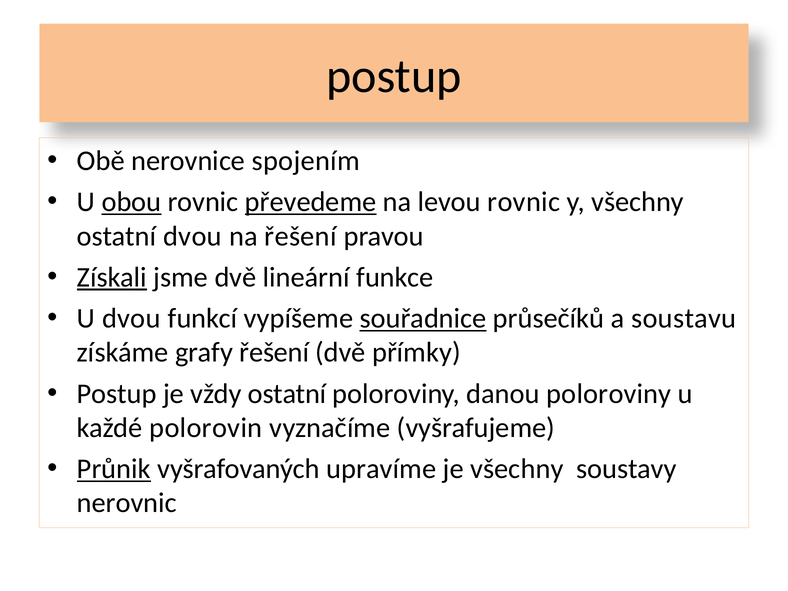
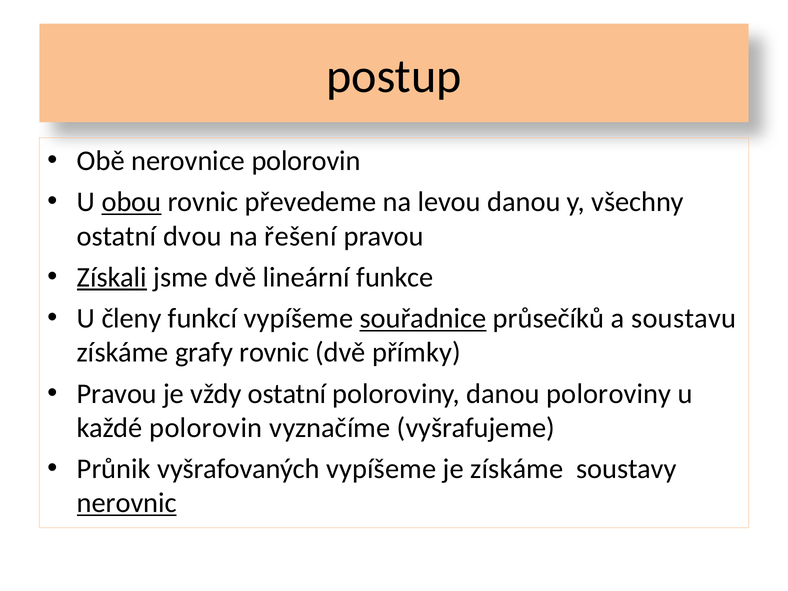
nerovnice spojením: spojením -> polorovin
převedeme underline: present -> none
levou rovnic: rovnic -> danou
U dvou: dvou -> členy
grafy řešení: řešení -> rovnic
Postup at (117, 394): Postup -> Pravou
Průnik underline: present -> none
vyšrafovaných upravíme: upravíme -> vypíšeme
je všechny: všechny -> získáme
nerovnic underline: none -> present
